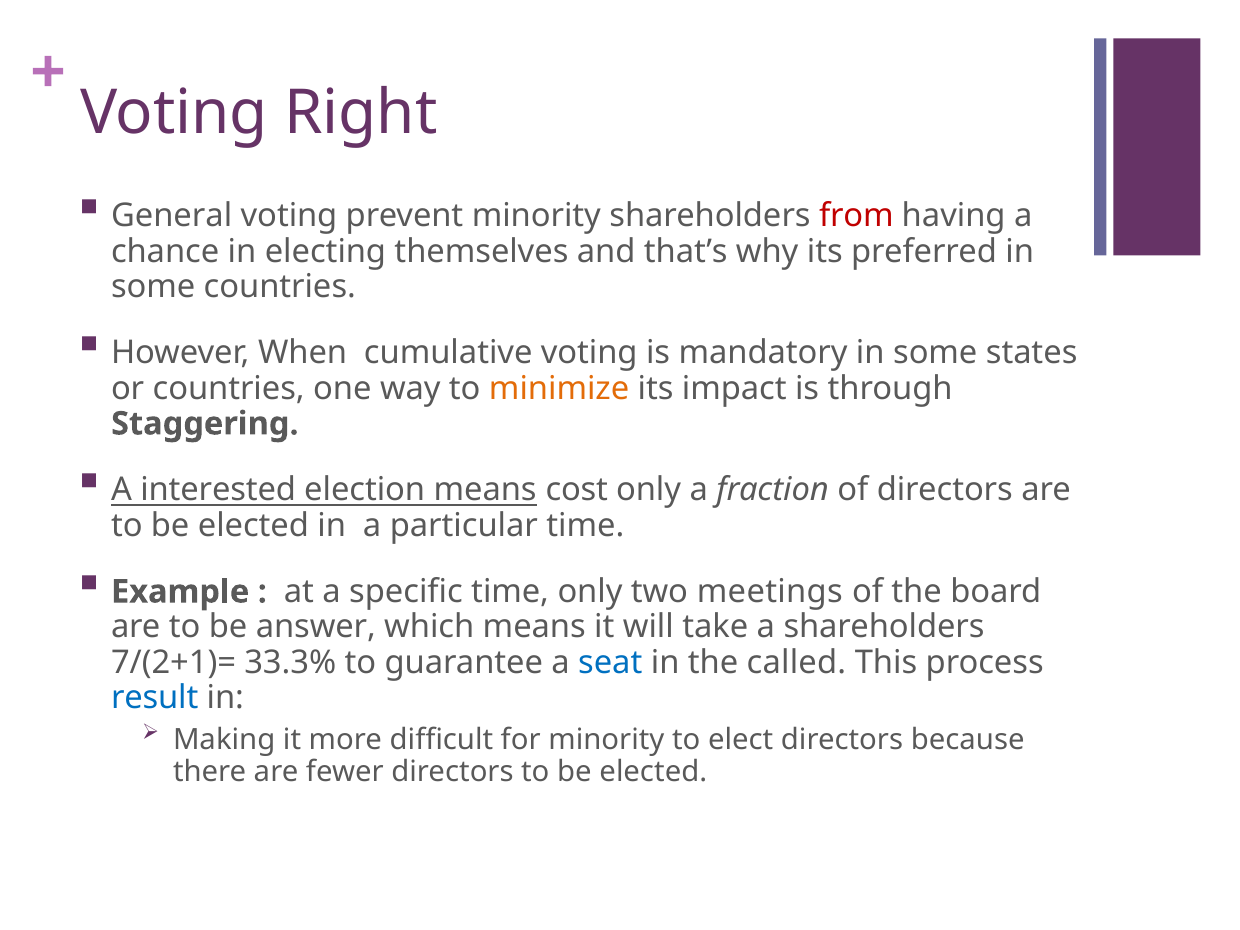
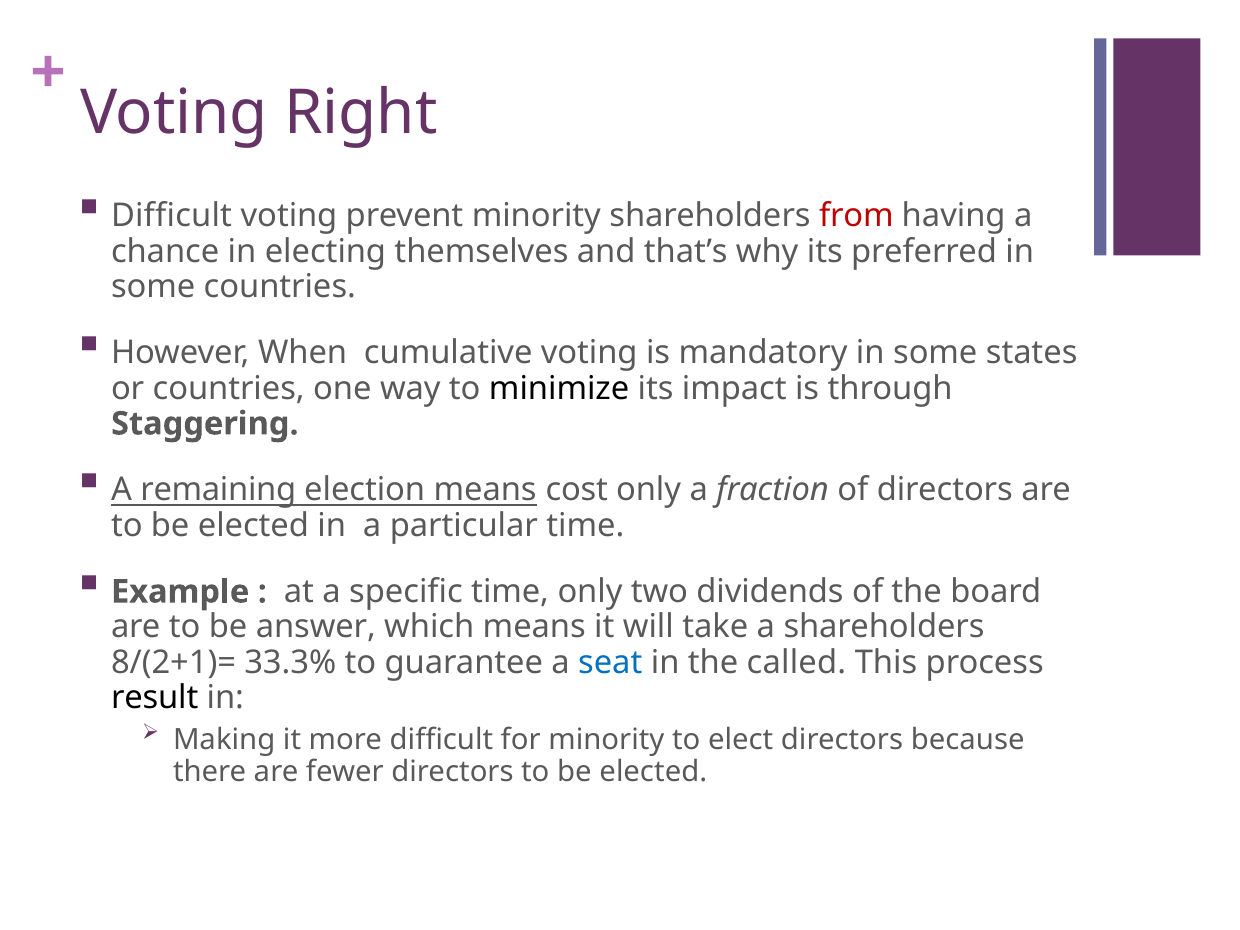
General at (172, 216): General -> Difficult
minimize colour: orange -> black
interested: interested -> remaining
meetings: meetings -> dividends
7/(2+1)=: 7/(2+1)= -> 8/(2+1)=
result colour: blue -> black
